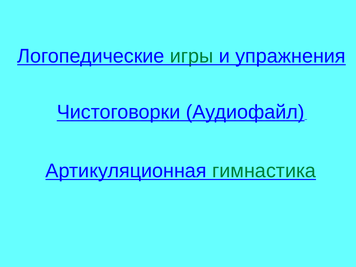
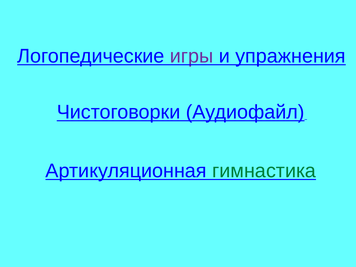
игры colour: green -> purple
